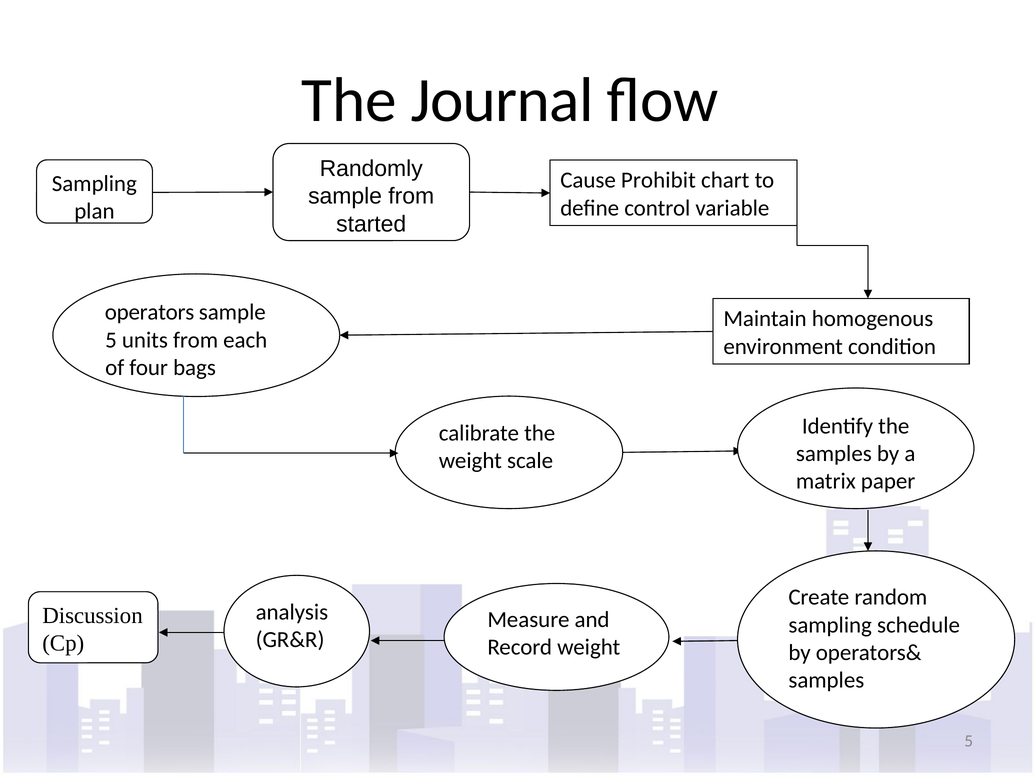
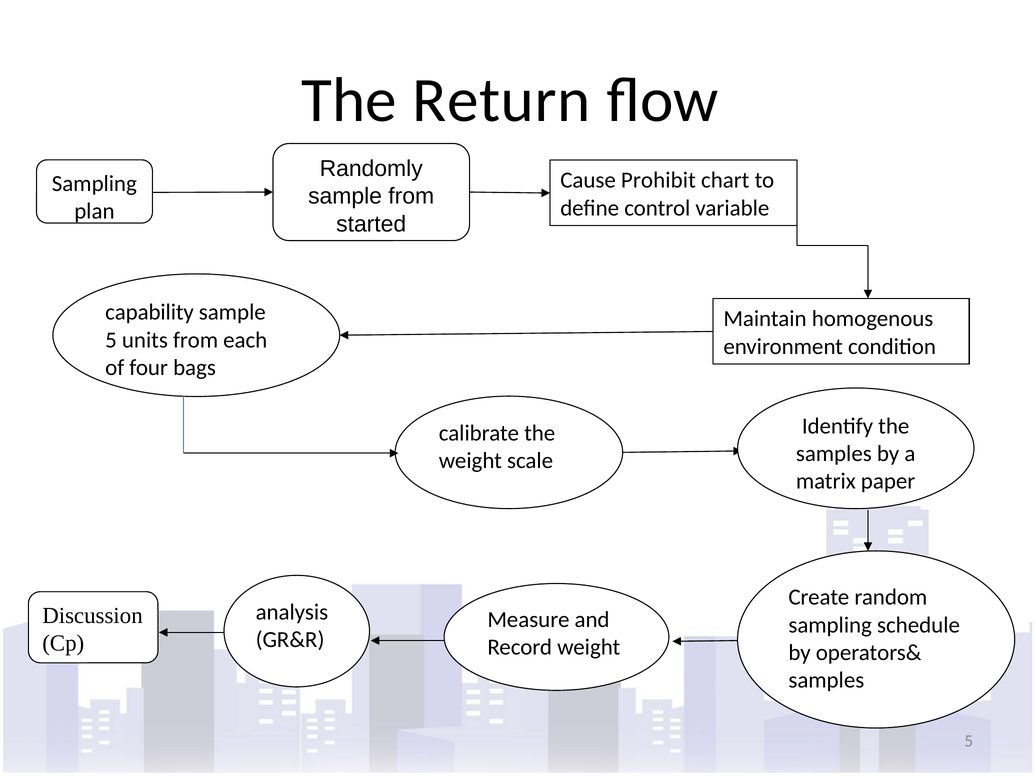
Journal: Journal -> Return
operators: operators -> capability
